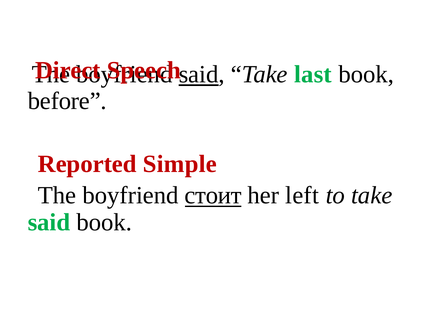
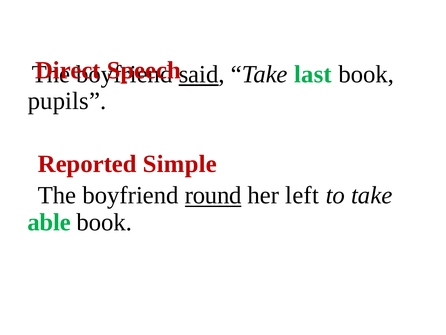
before: before -> pupils
стоит: стоит -> round
said at (49, 222): said -> able
